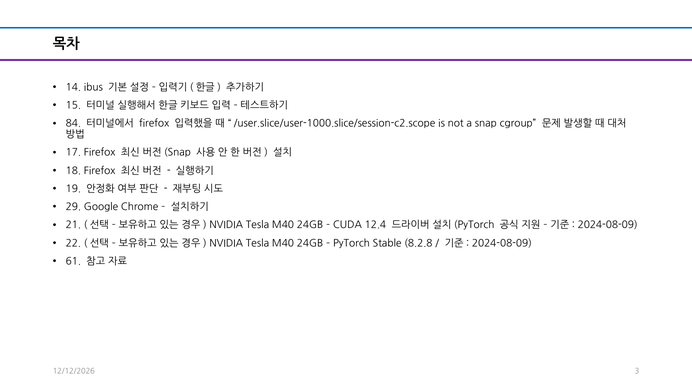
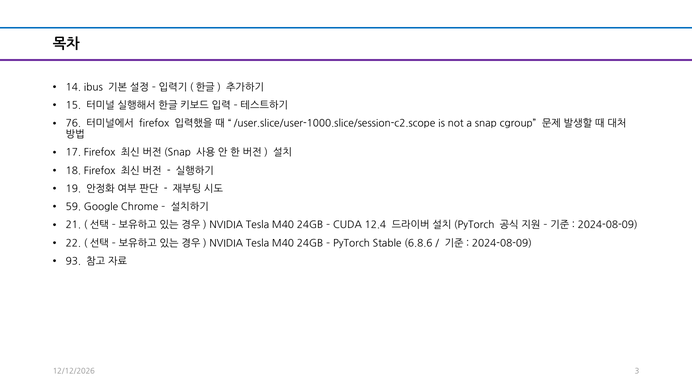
84: 84 -> 76
29: 29 -> 59
8.2.8: 8.2.8 -> 6.8.6
61: 61 -> 93
